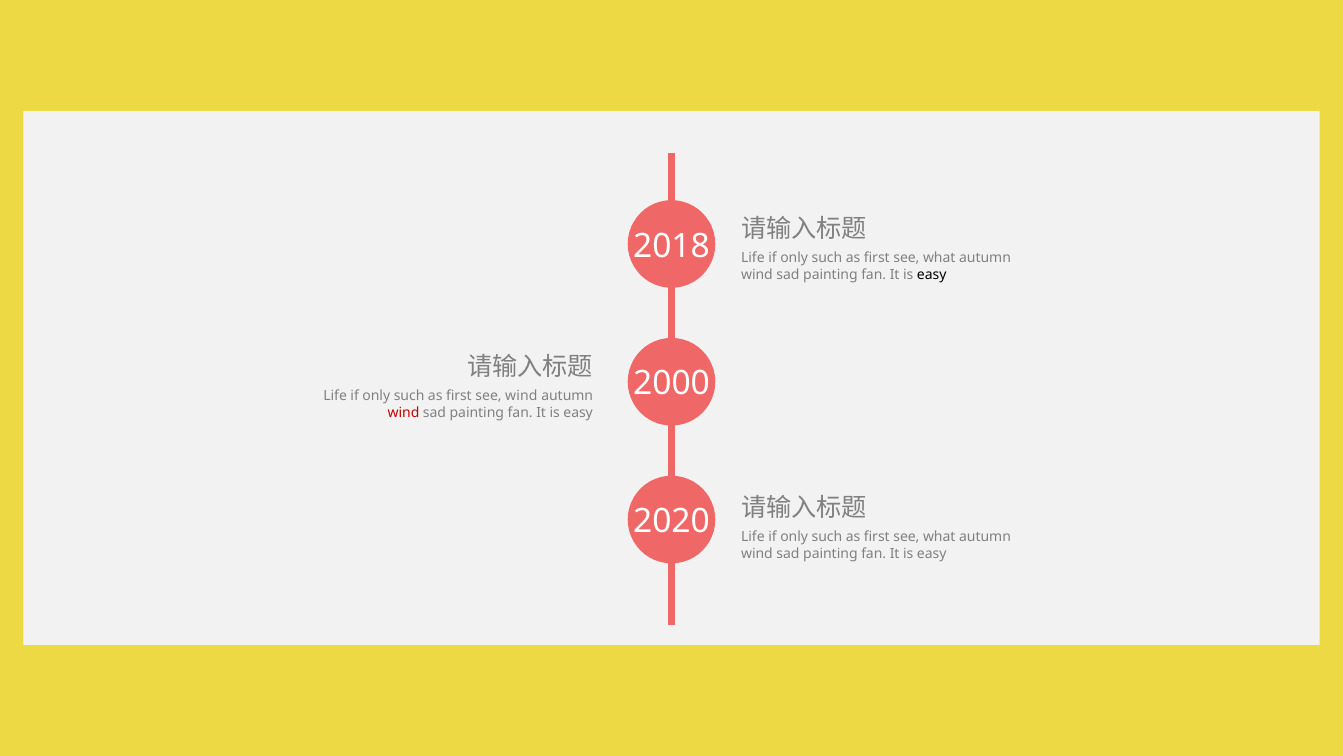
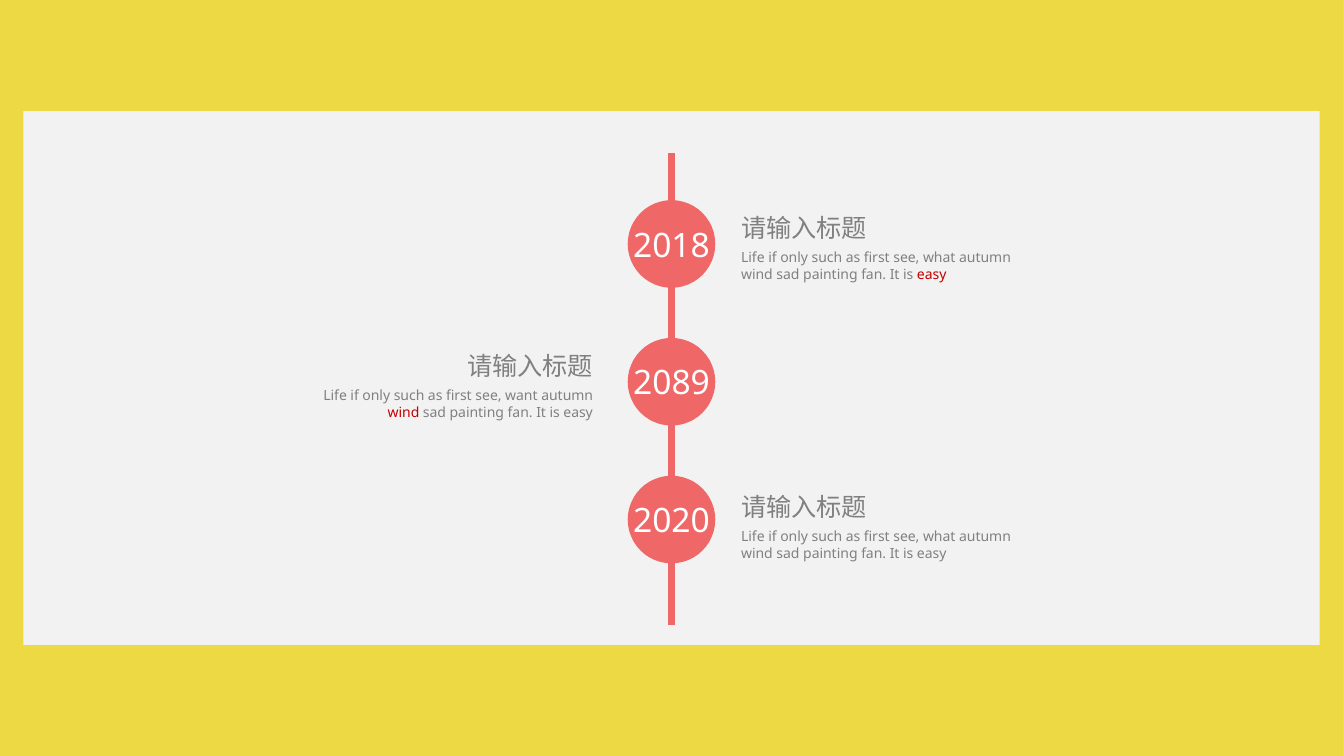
easy at (932, 275) colour: black -> red
2000: 2000 -> 2089
see wind: wind -> want
